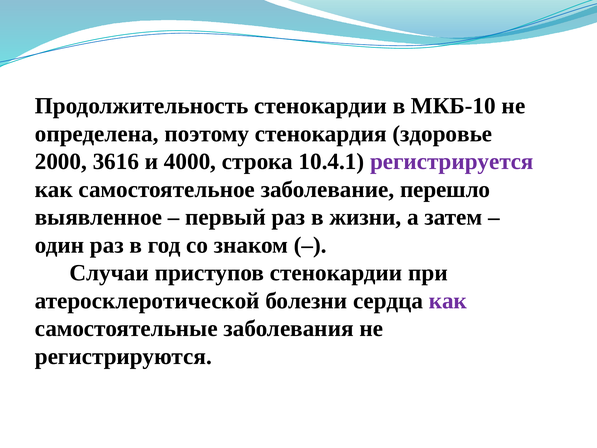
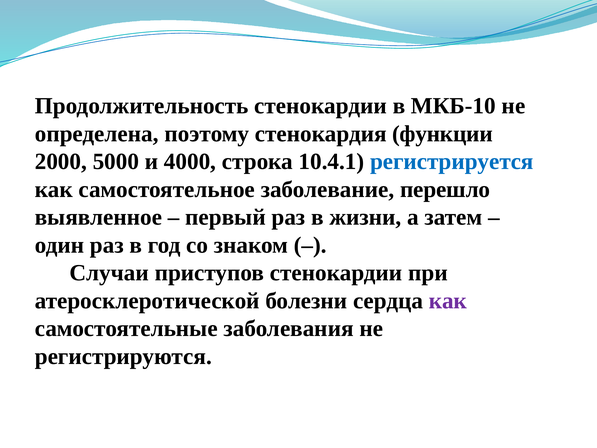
здоровье: здоровье -> функции
3616: 3616 -> 5000
регистрируется colour: purple -> blue
